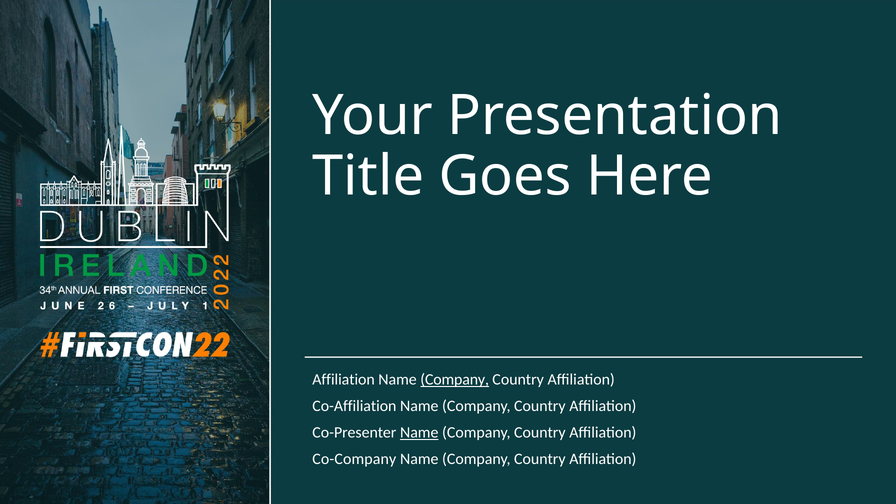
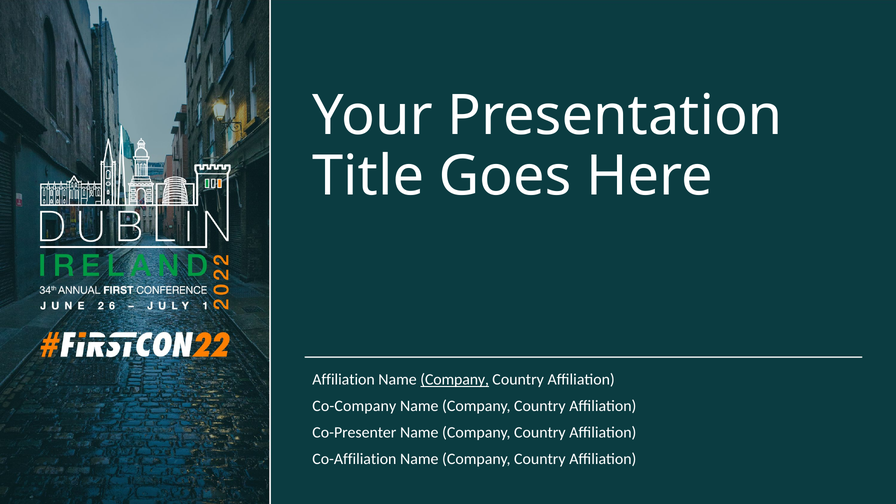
Co-Affiliation: Co-Affiliation -> Co-Company
Name at (419, 433) underline: present -> none
Co-Company: Co-Company -> Co-Affiliation
